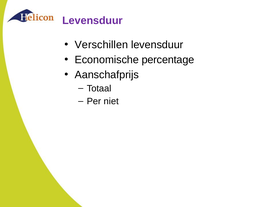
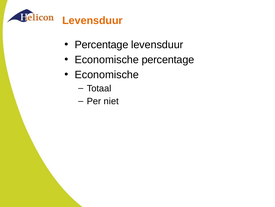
Levensduur at (93, 20) colour: purple -> orange
Verschillen at (101, 45): Verschillen -> Percentage
Aanschafprijs at (107, 74): Aanschafprijs -> Economische
